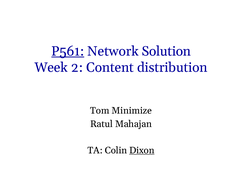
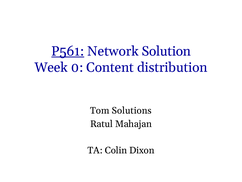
2: 2 -> 0
Minimize: Minimize -> Solutions
Dixon underline: present -> none
